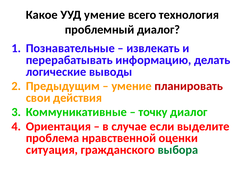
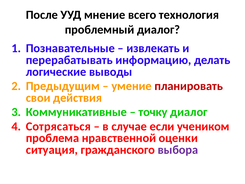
Какое: Какое -> После
УУД умение: умение -> мнение
Ориентация: Ориентация -> Сотрясаться
выделите: выделите -> учеником
выбора colour: green -> purple
